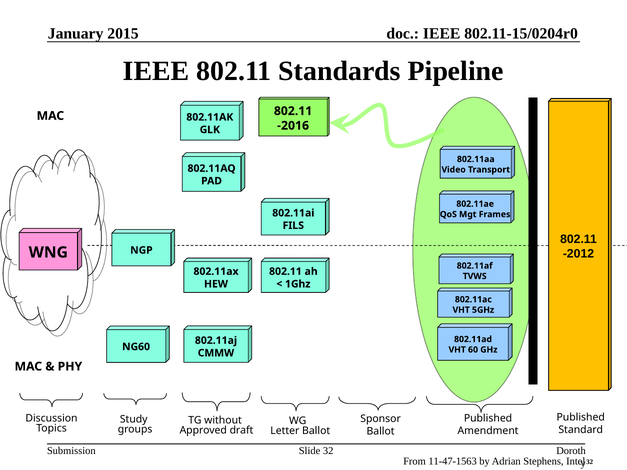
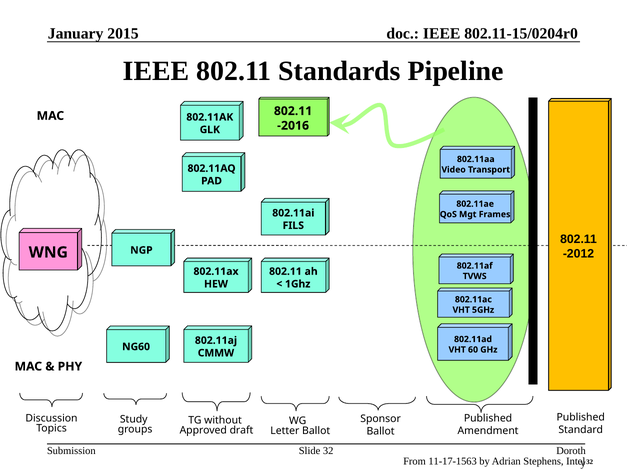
11-47-1563: 11-47-1563 -> 11-17-1563
